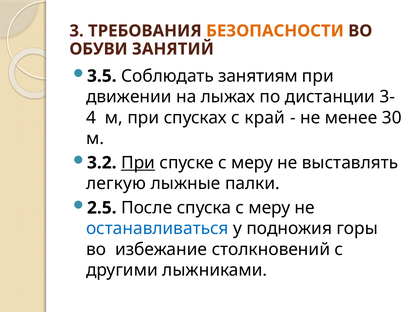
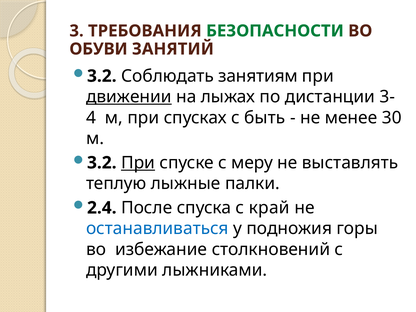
БЕЗОПАСНОСТИ colour: orange -> green
3.5 at (102, 76): 3.5 -> 3.2
движении underline: none -> present
край: край -> быть
легкую: легкую -> теплую
2.5: 2.5 -> 2.4
спуска с меру: меру -> край
